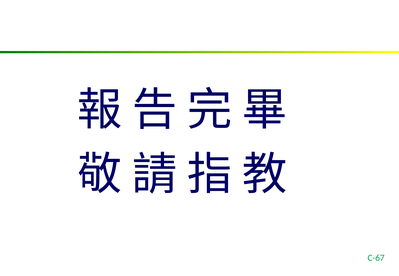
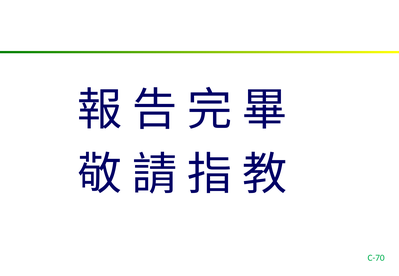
C-67: C-67 -> C-70
